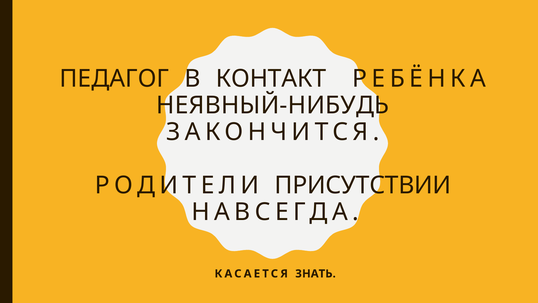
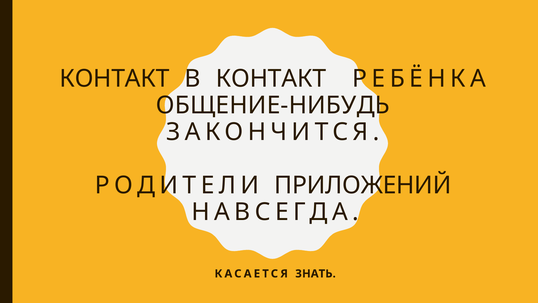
ПЕДАГОГ at (114, 79): ПЕДАГОГ -> КОНТАКТ
НЕЯВНЫЙ-НИБУДЬ: НЕЯВНЫЙ-НИБУДЬ -> ОБЩЕНИЕ-НИБУДЬ
ПРИСУТСТВИИ: ПРИСУТСТВИИ -> ПРИЛОЖЕНИЙ
